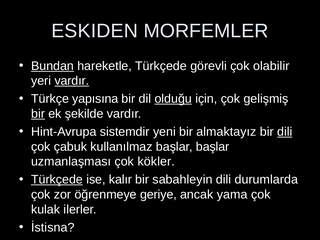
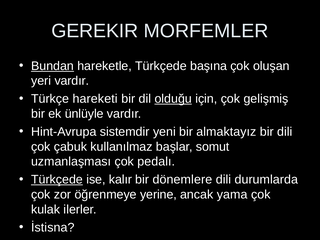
ESKIDEN: ESKIDEN -> GEREKIR
görevli: görevli -> başına
olabilir: olabilir -> oluşan
vardır at (72, 81) underline: present -> none
yapısına: yapısına -> hareketi
bir at (38, 114) underline: present -> none
şekilde: şekilde -> ünlüyle
dili at (285, 132) underline: present -> none
başlar başlar: başlar -> somut
kökler: kökler -> pedalı
sabahleyin: sabahleyin -> dönemlere
geriye: geriye -> yerine
